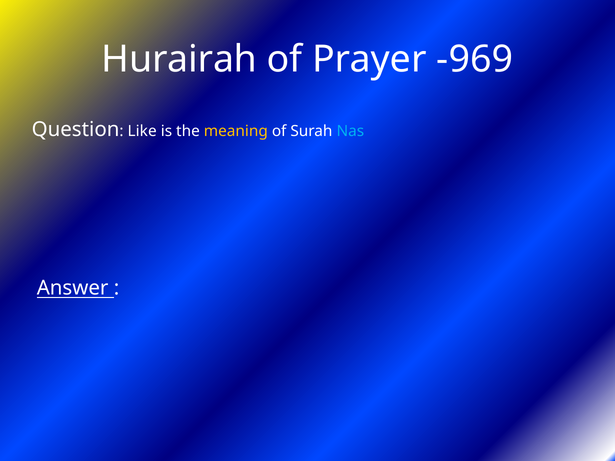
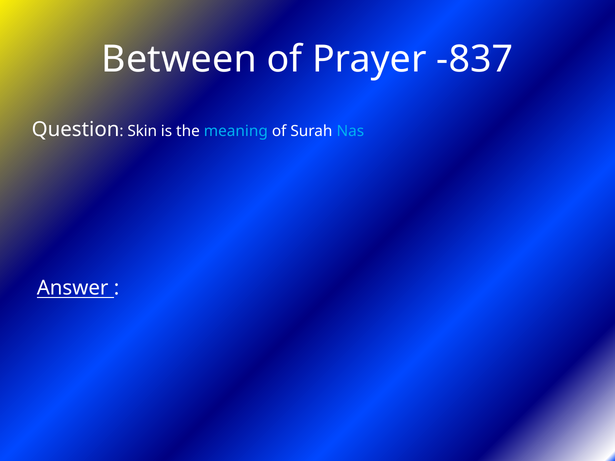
Hurairah: Hurairah -> Between
-969: -969 -> -837
Like: Like -> Skin
meaning colour: yellow -> light blue
